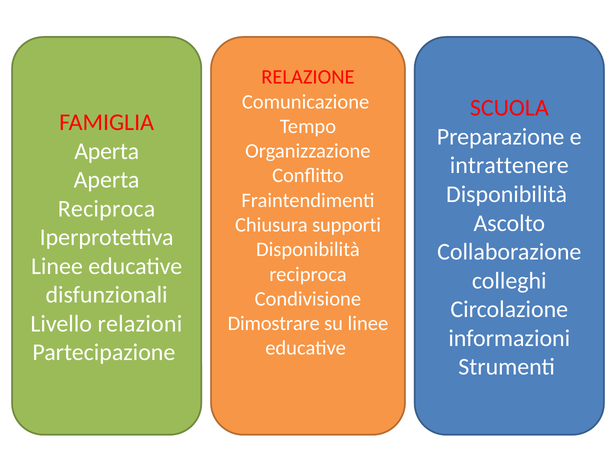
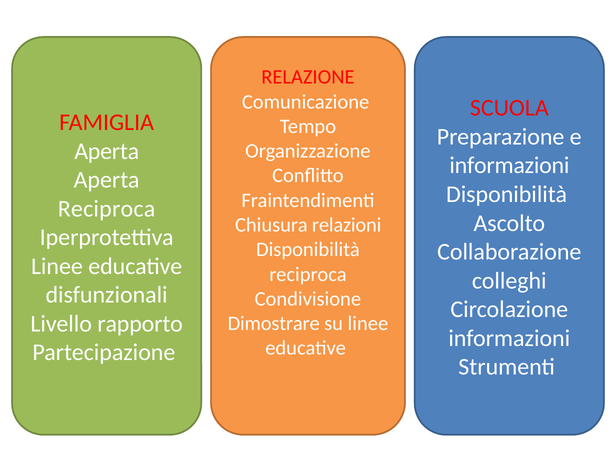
intrattenere at (509, 166): intrattenere -> informazioni
supporti: supporti -> relazioni
relazioni: relazioni -> rapporto
